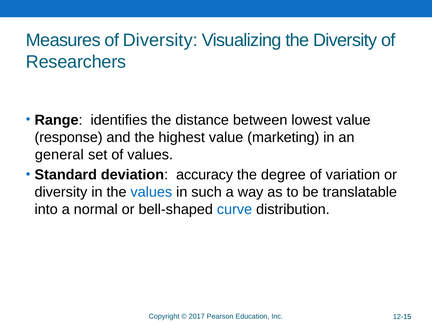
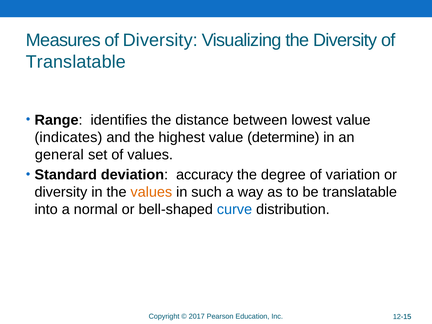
Researchers at (76, 62): Researchers -> Translatable
response: response -> indicates
marketing: marketing -> determine
values at (151, 192) colour: blue -> orange
